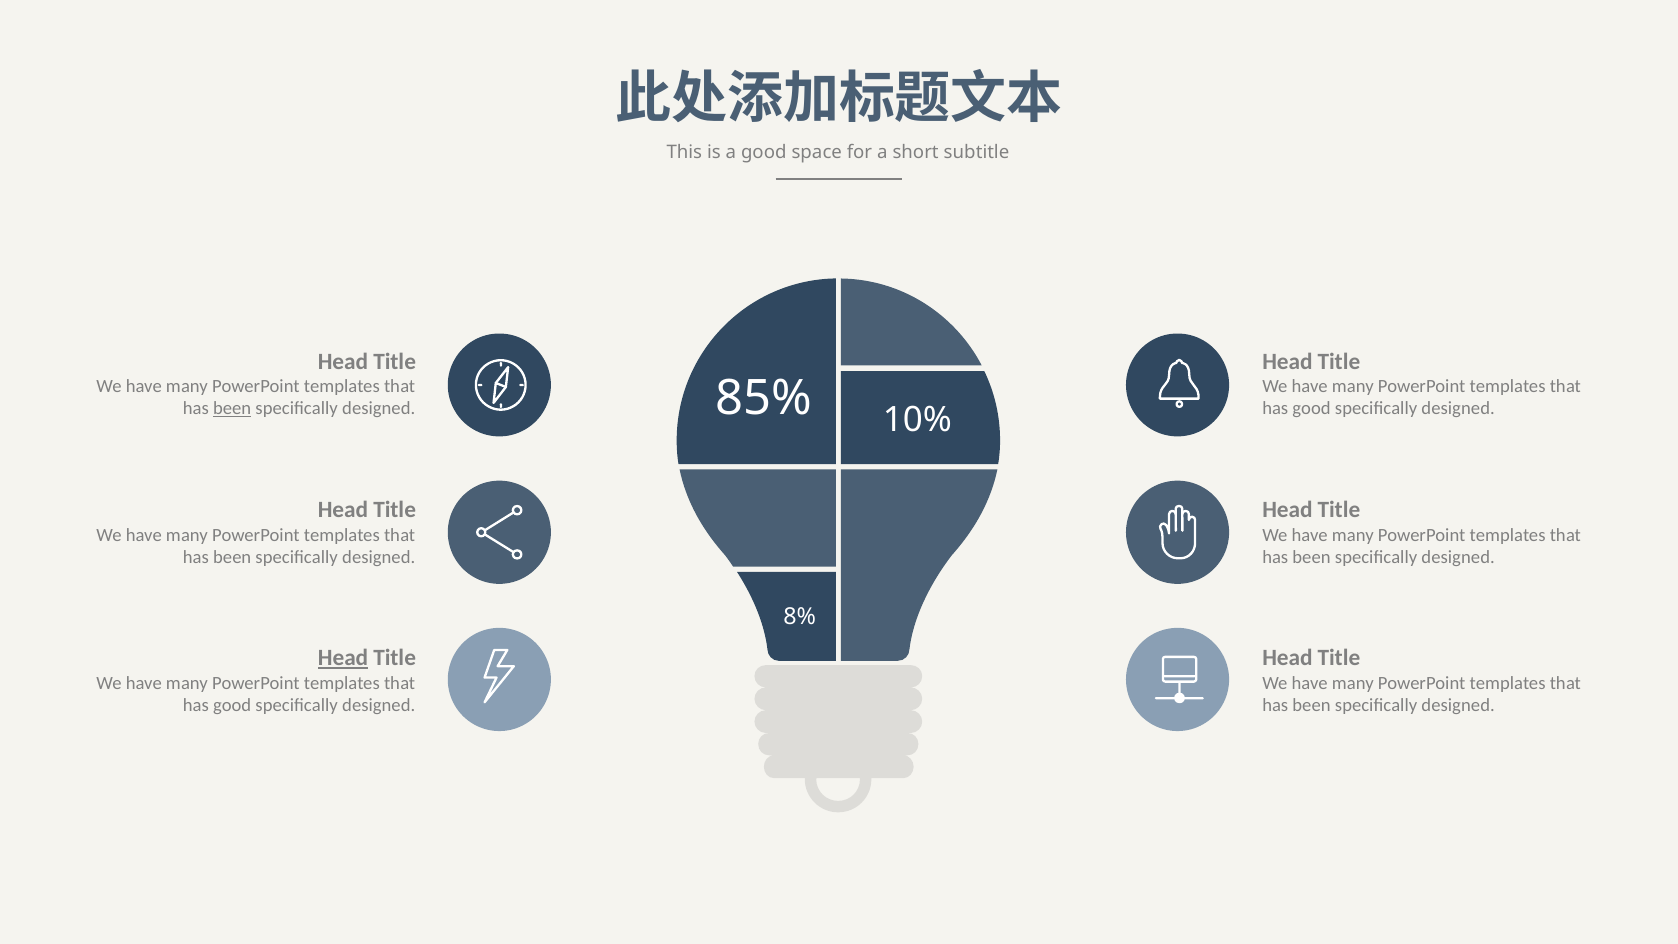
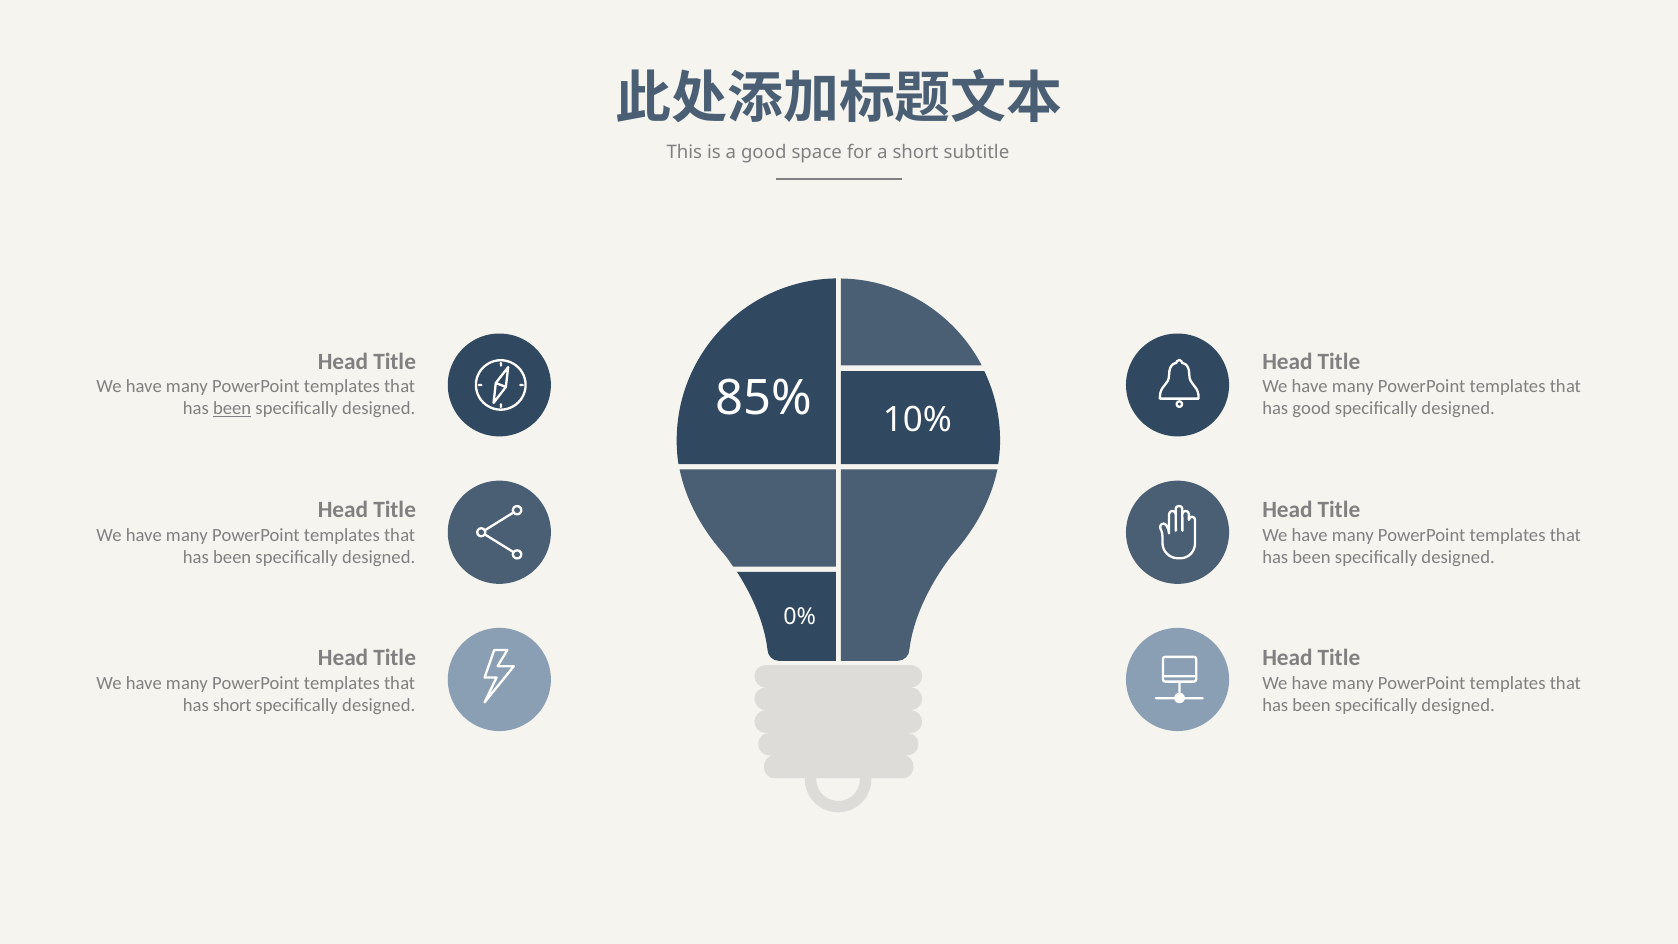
8%: 8% -> 0%
Head at (343, 658) underline: present -> none
good at (232, 705): good -> short
